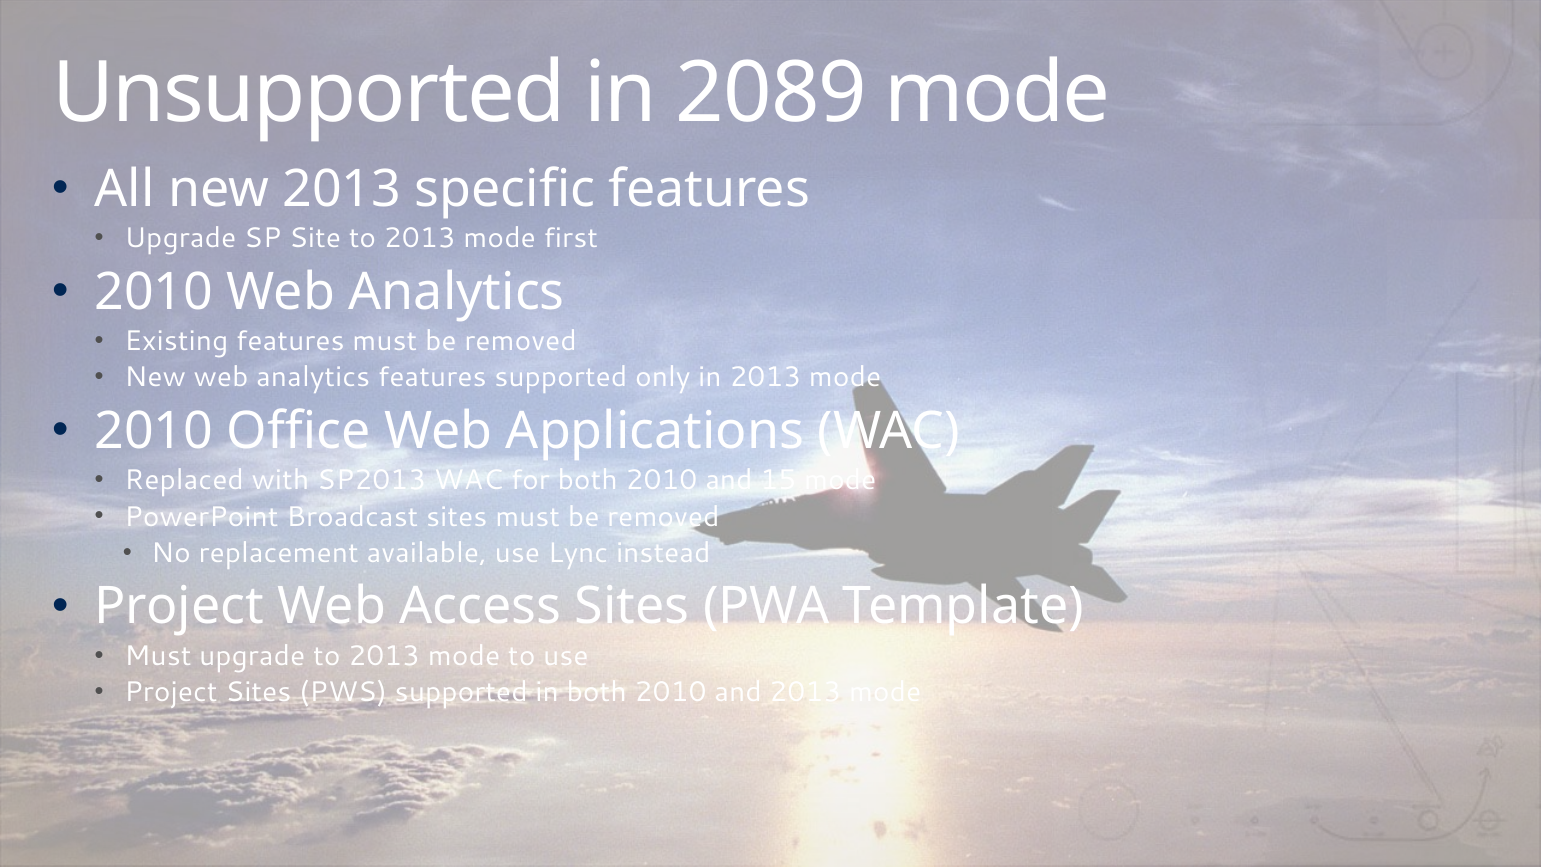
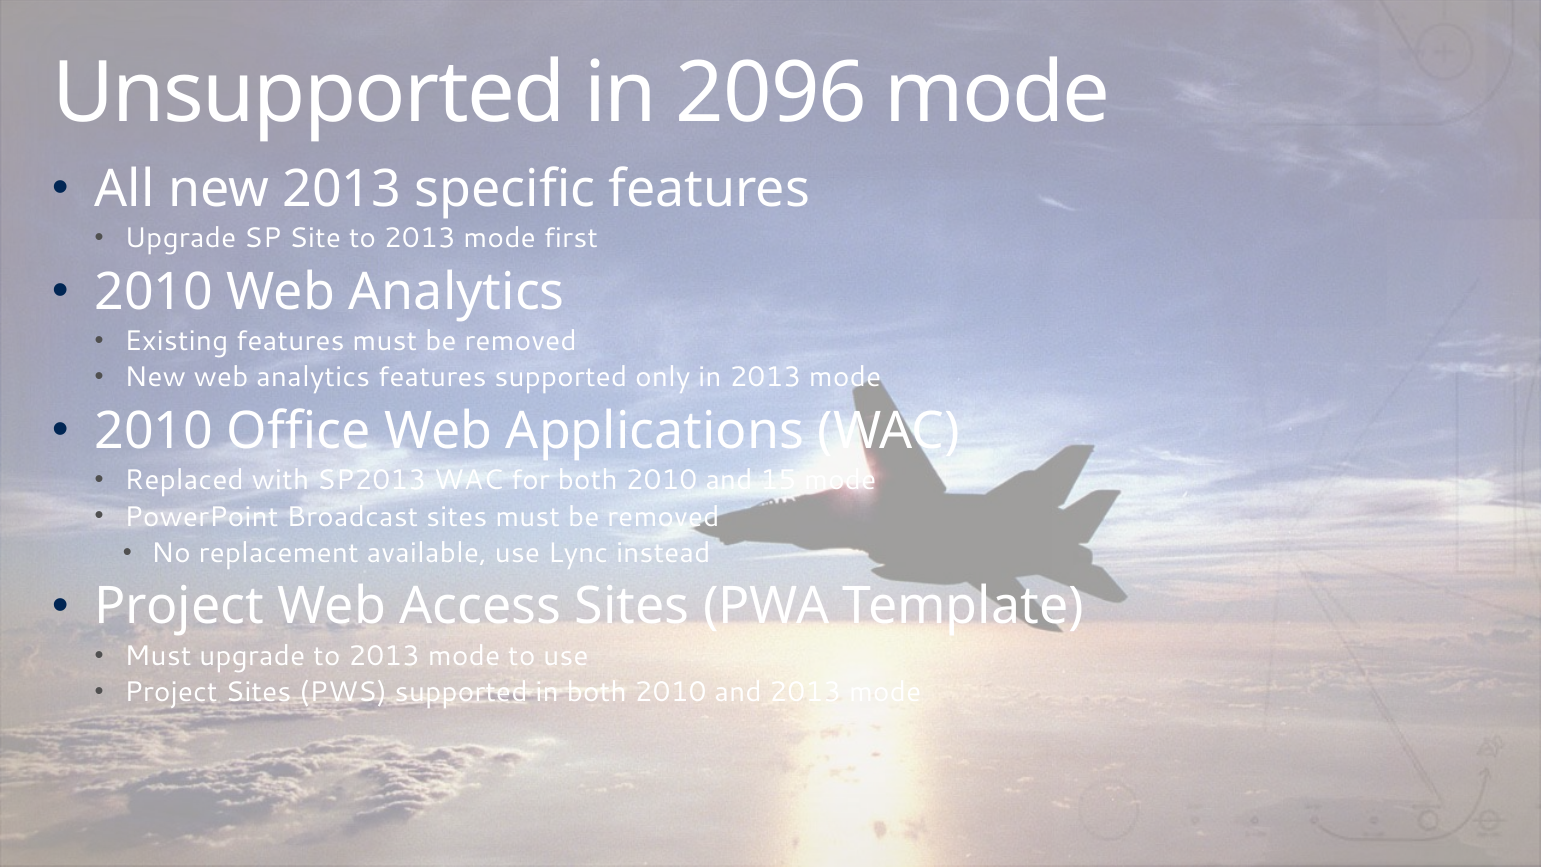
2089: 2089 -> 2096
